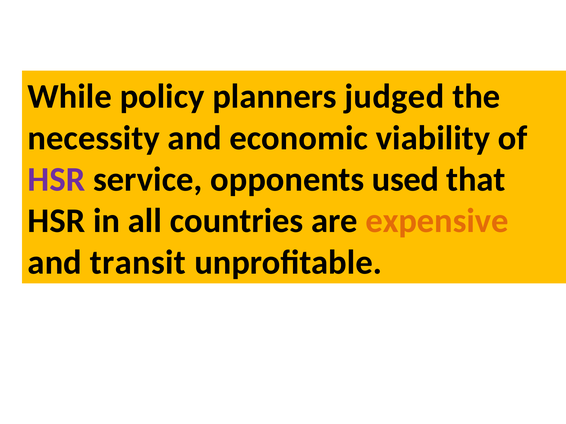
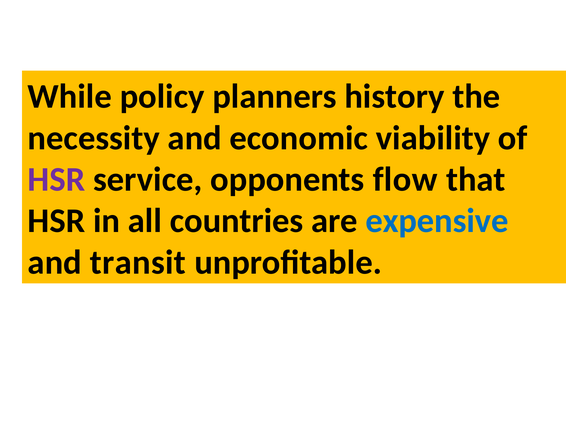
judged: judged -> history
used: used -> flow
expensive colour: orange -> blue
